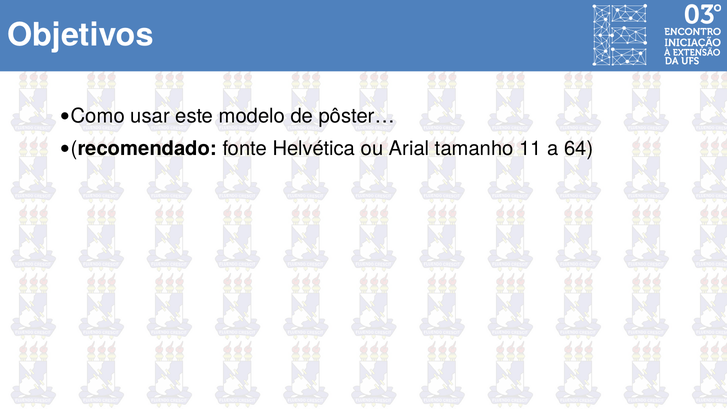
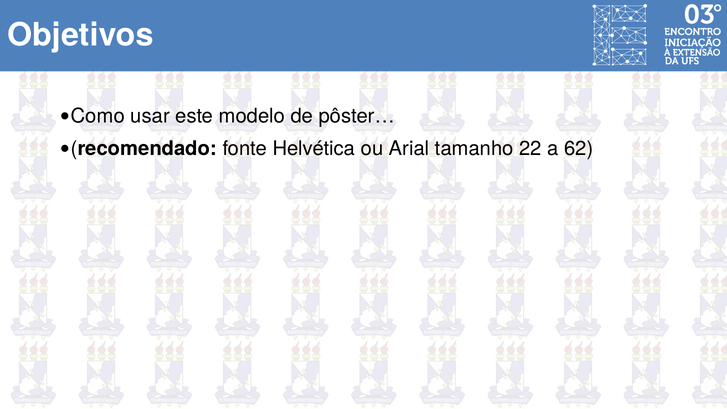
11: 11 -> 22
64: 64 -> 62
